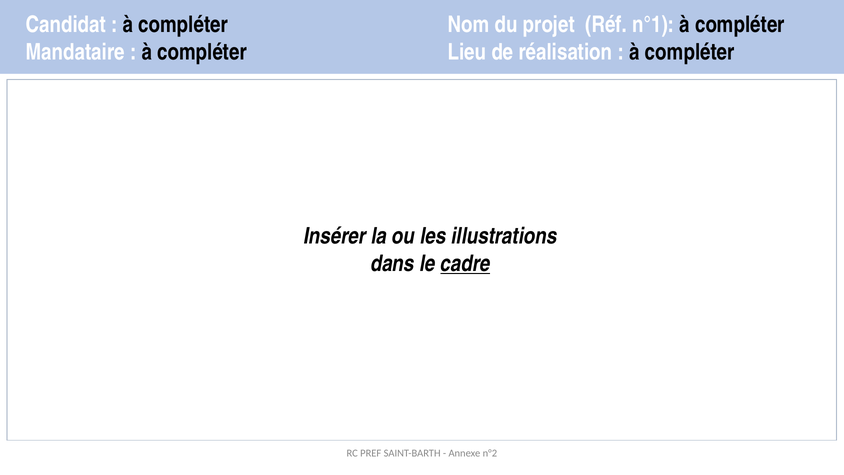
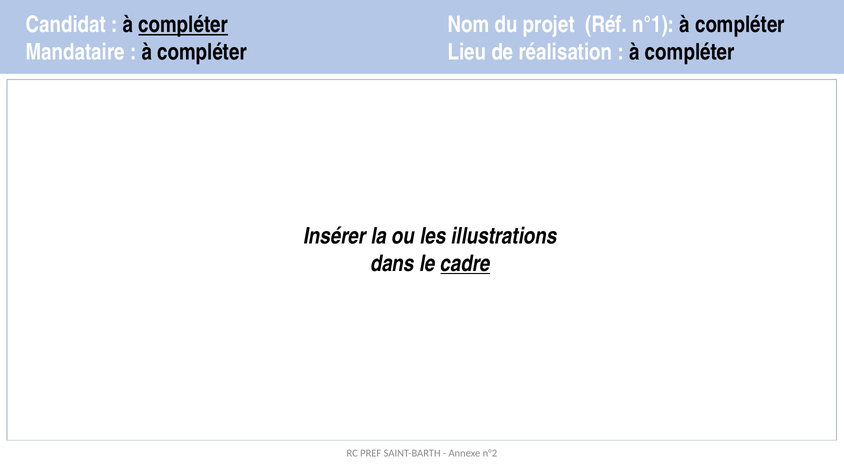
compléter at (183, 25) underline: none -> present
